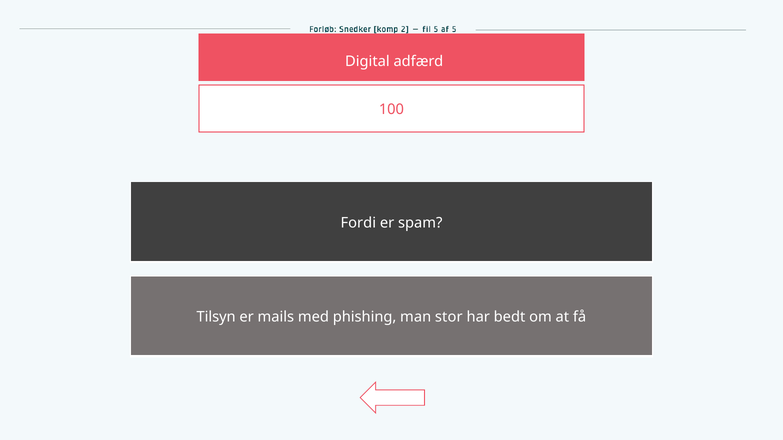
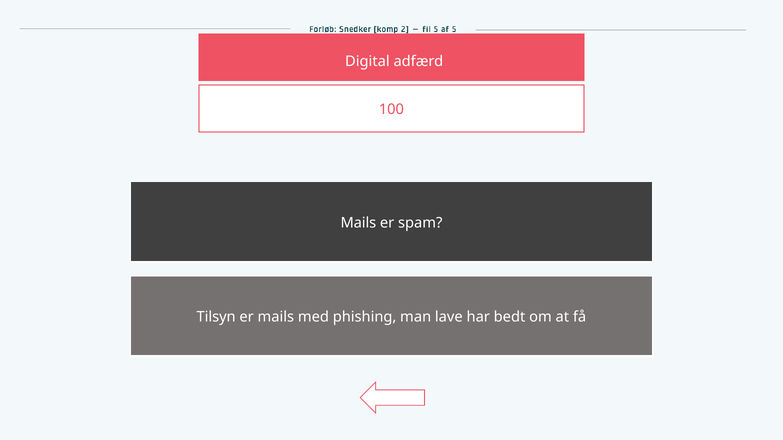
Fordi at (358, 223): Fordi -> Mails
stor: stor -> lave
